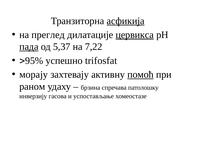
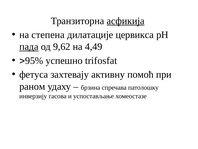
преглед: преглед -> степена
цервикса underline: present -> none
5,37: 5,37 -> 9,62
7,22: 7,22 -> 4,49
морају: морају -> фетуса
помоћ underline: present -> none
